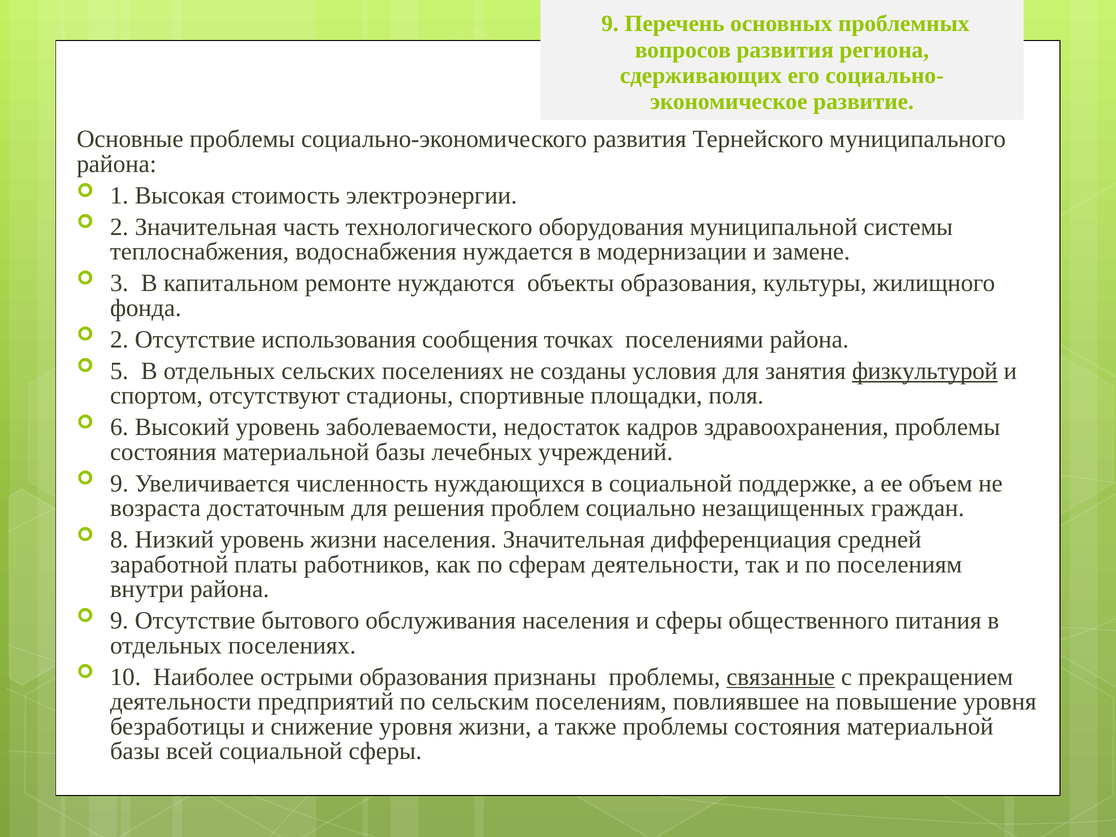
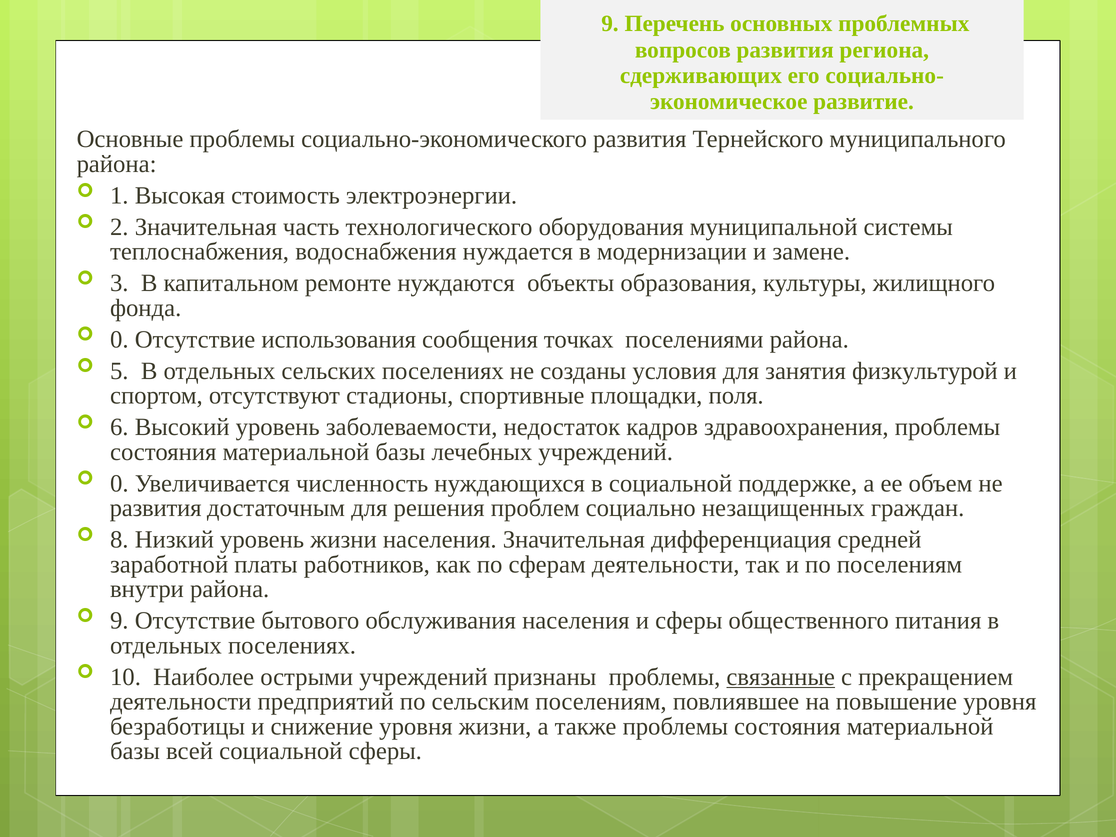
2 at (119, 339): 2 -> 0
физкультурой underline: present -> none
9 at (119, 483): 9 -> 0
возраста at (155, 508): возраста -> развития
острыми образования: образования -> учреждений
